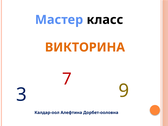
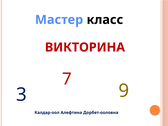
ВИКТОРИНА colour: orange -> red
